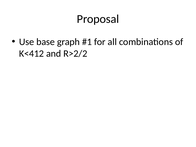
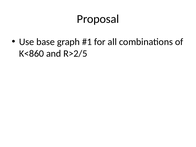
K<412: K<412 -> K<860
R>2/2: R>2/2 -> R>2/5
